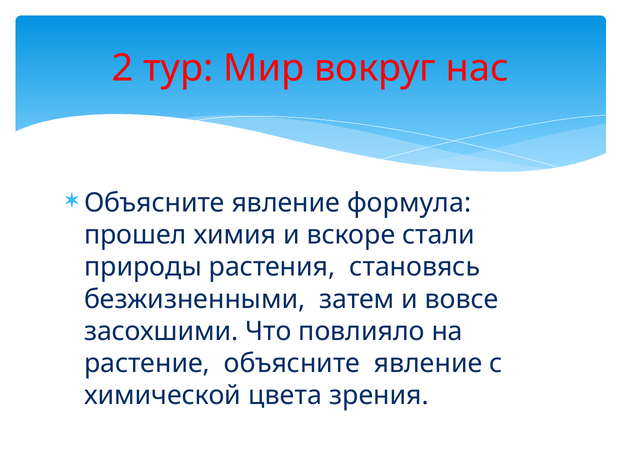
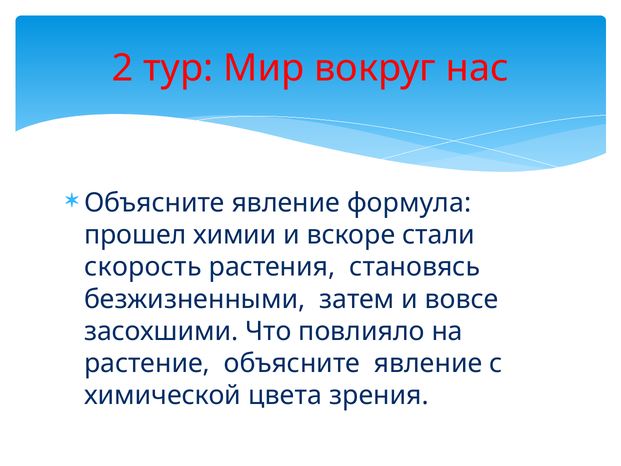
химия: химия -> химии
природы: природы -> скорость
